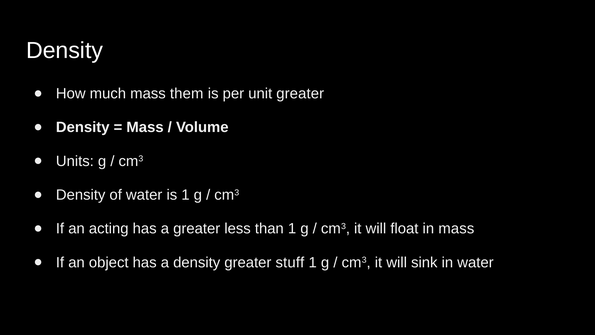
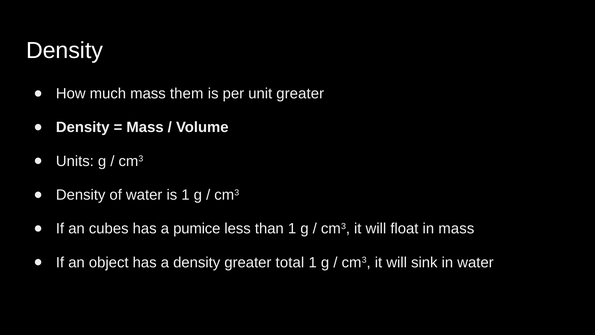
acting: acting -> cubes
a greater: greater -> pumice
stuff: stuff -> total
